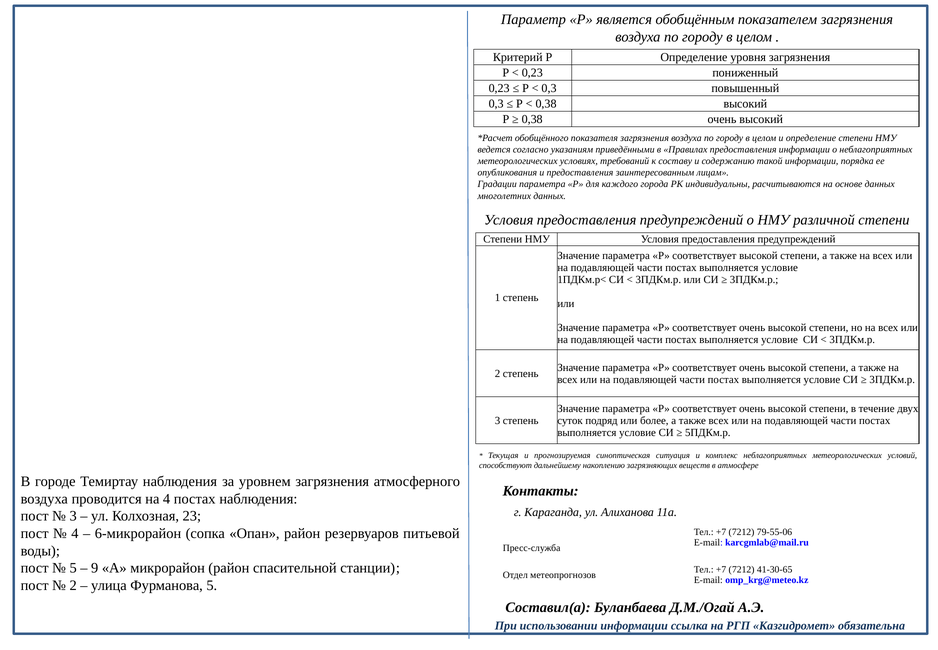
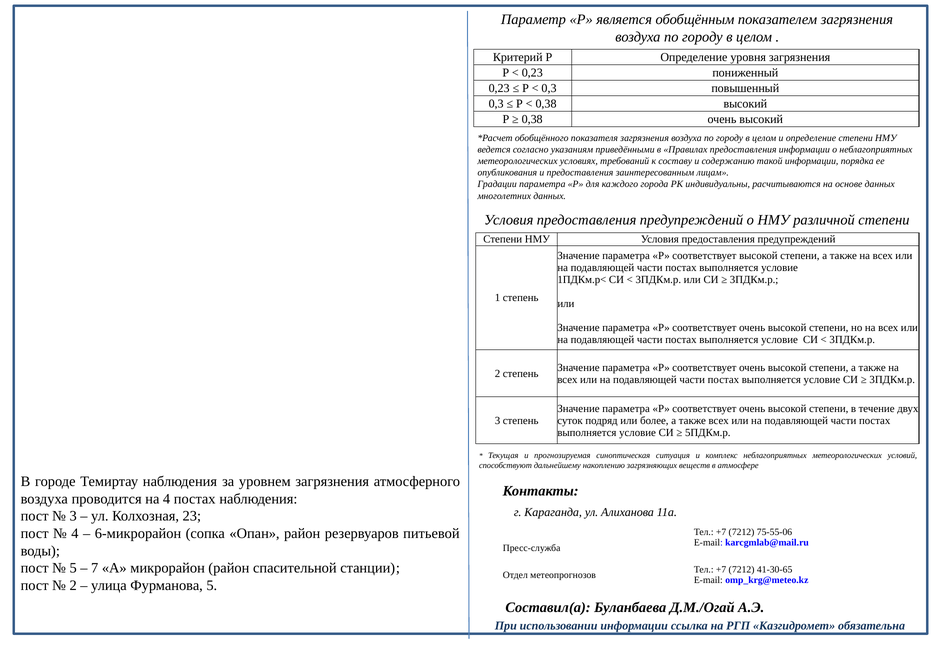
79-55-06: 79-55-06 -> 75-55-06
9: 9 -> 7
